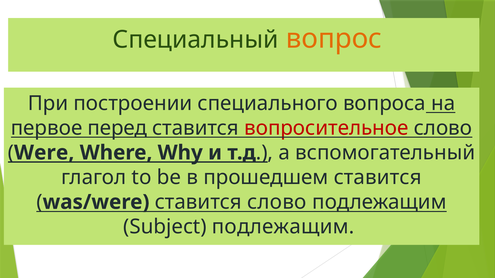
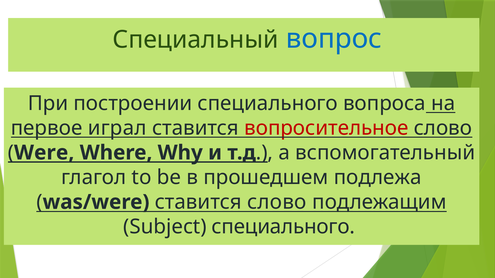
вопрос colour: orange -> blue
перед: перед -> играл
прошедшем ставится: ставится -> подлежа
Subject подлежащим: подлежащим -> специального
